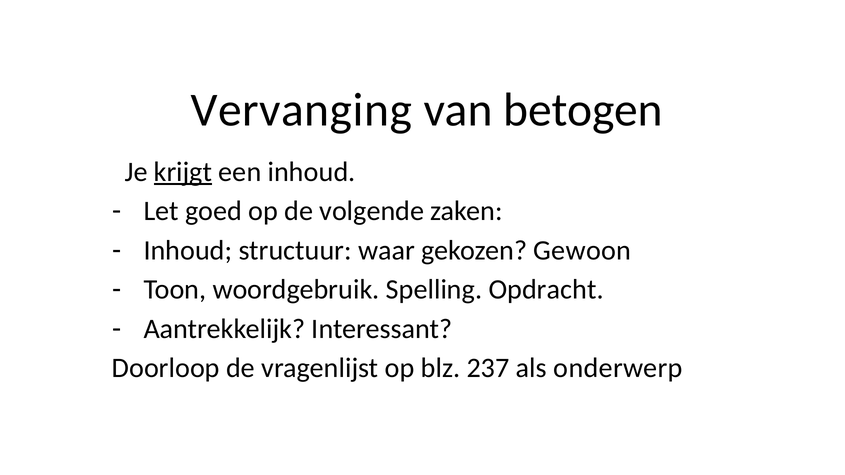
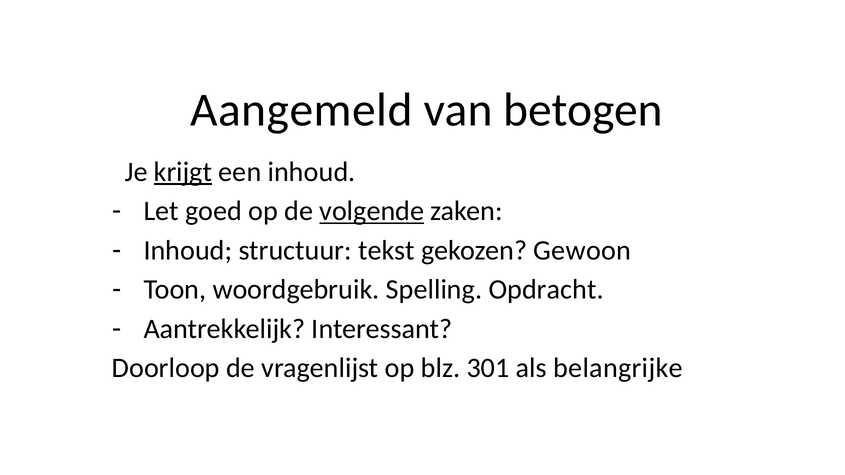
Vervanging: Vervanging -> Aangemeld
volgende underline: none -> present
waar: waar -> tekst
237: 237 -> 301
onderwerp: onderwerp -> belangrijke
